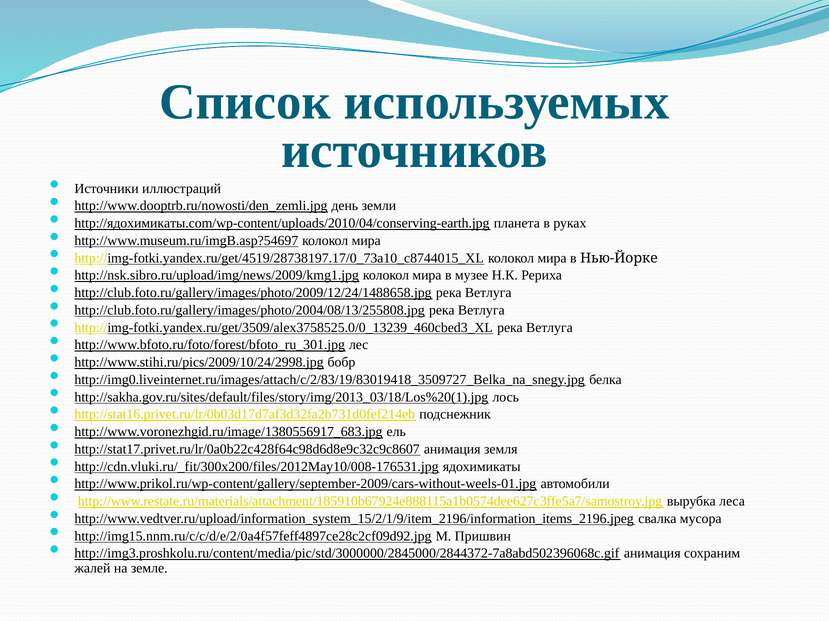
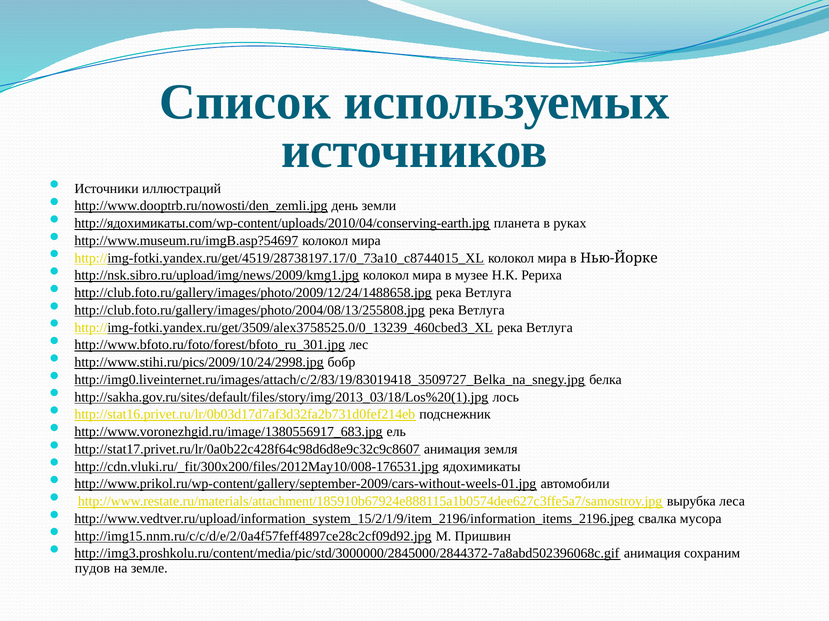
жалей: жалей -> пудов
